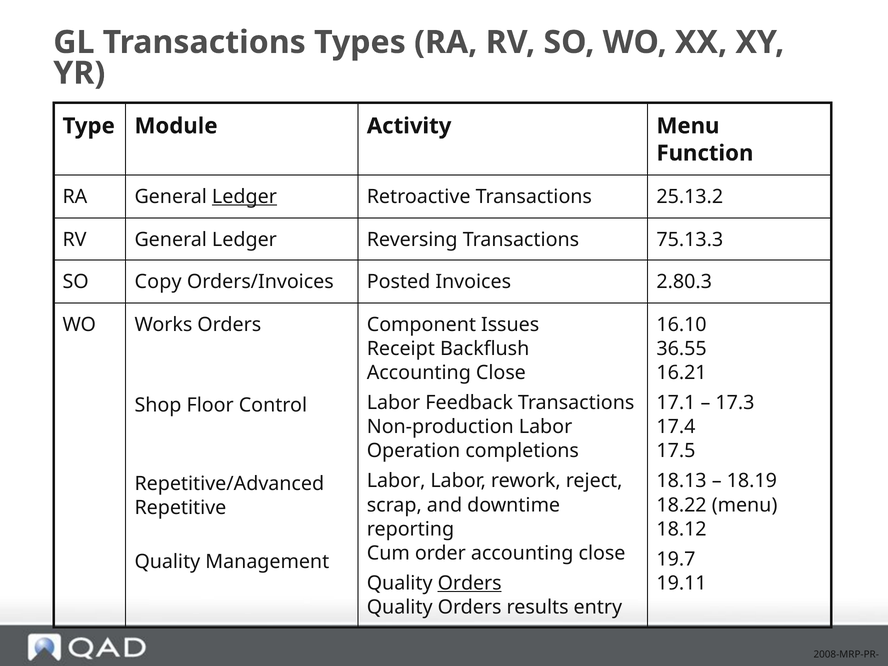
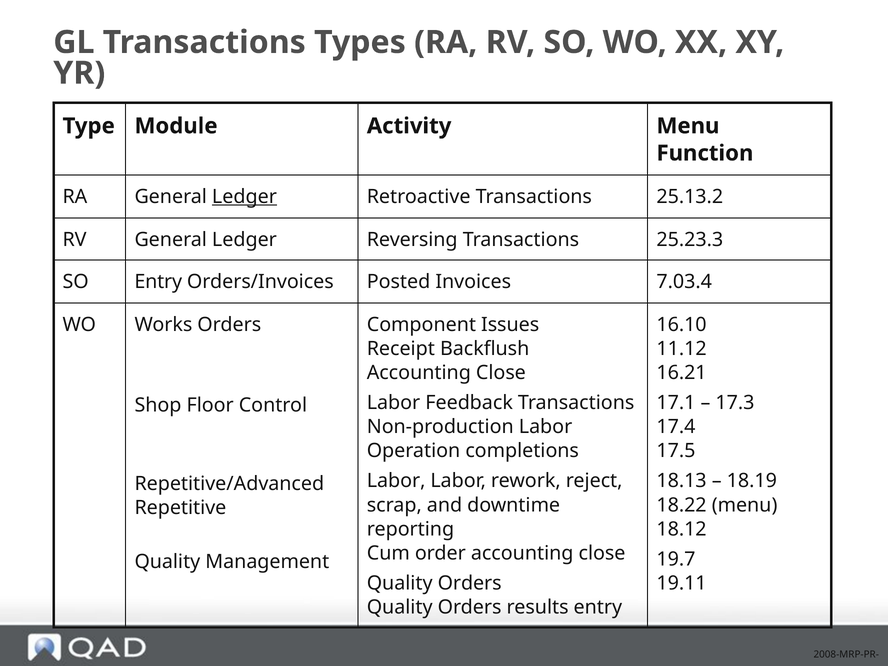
75.13.3: 75.13.3 -> 25.23.3
SO Copy: Copy -> Entry
2.80.3: 2.80.3 -> 7.03.4
36.55: 36.55 -> 11.12
Orders at (470, 583) underline: present -> none
